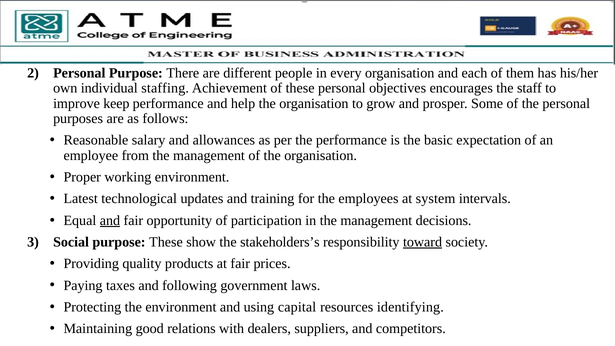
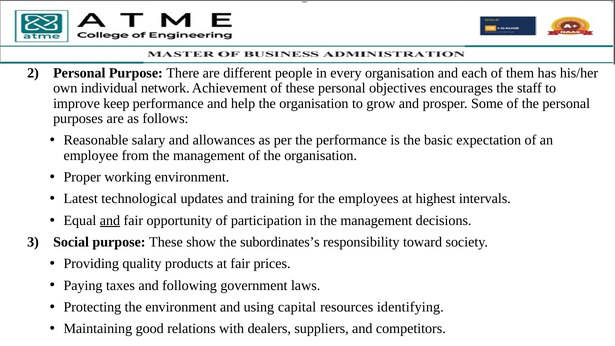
staffing: staffing -> network
system: system -> highest
stakeholders’s: stakeholders’s -> subordinates’s
toward underline: present -> none
